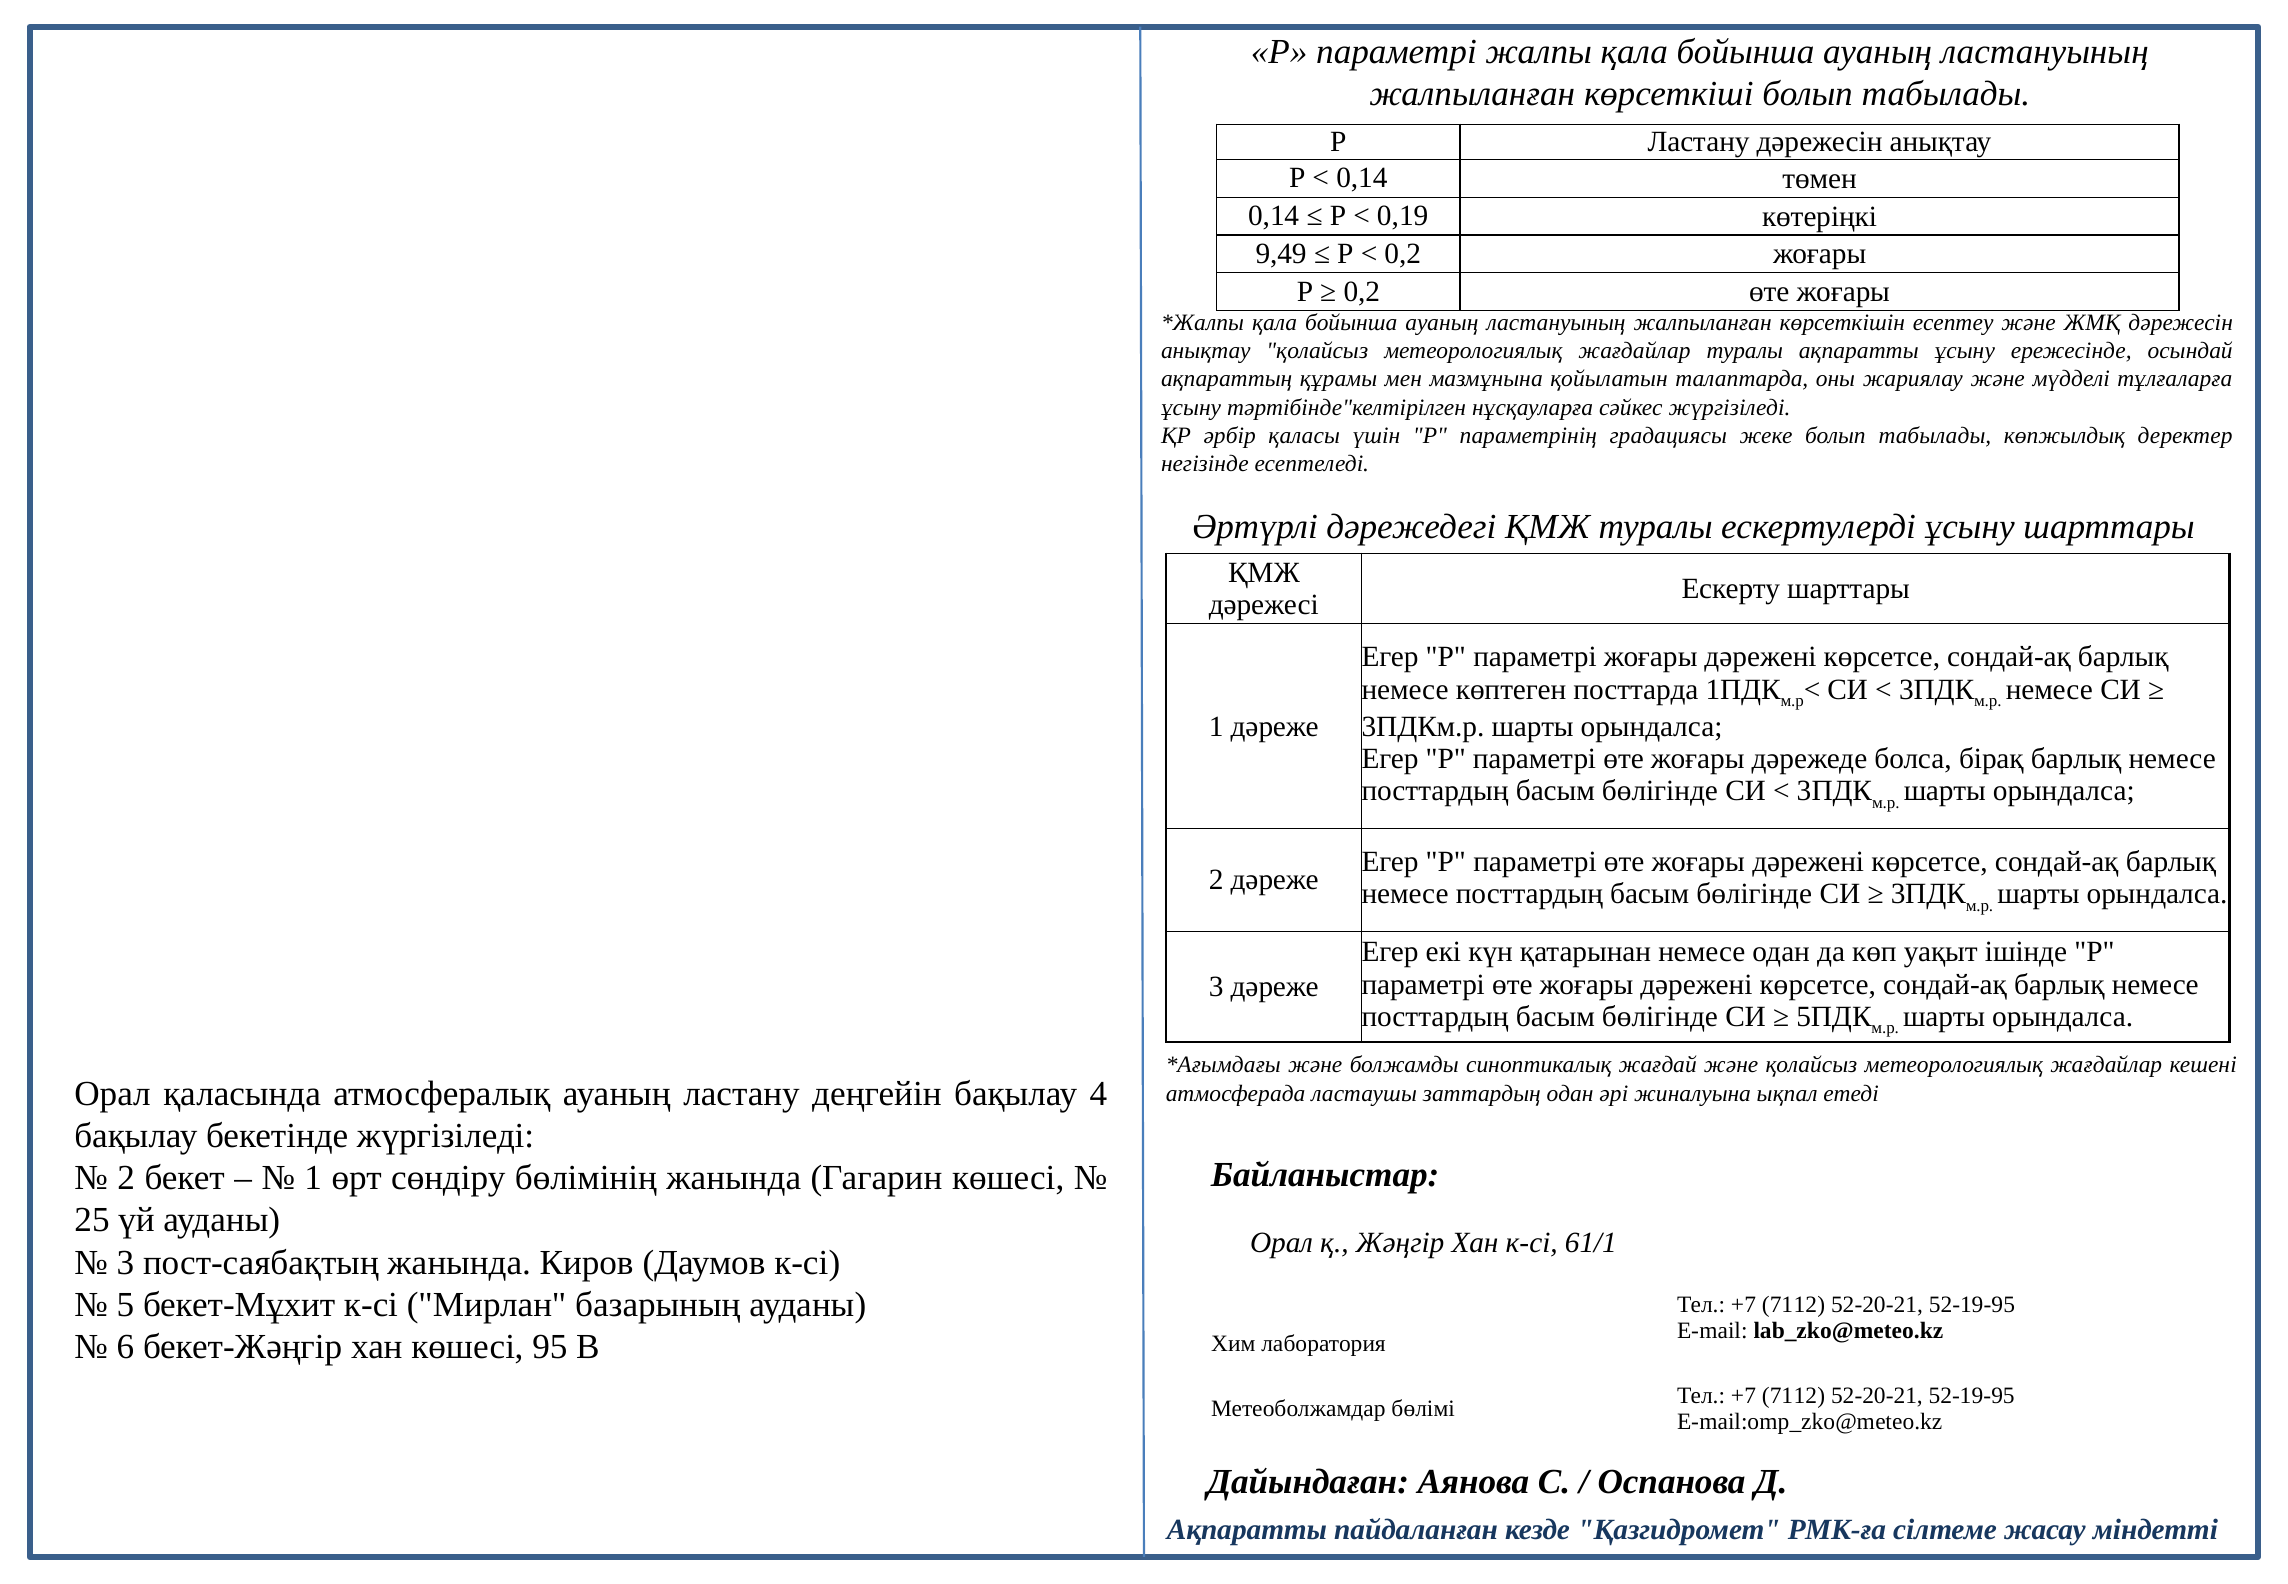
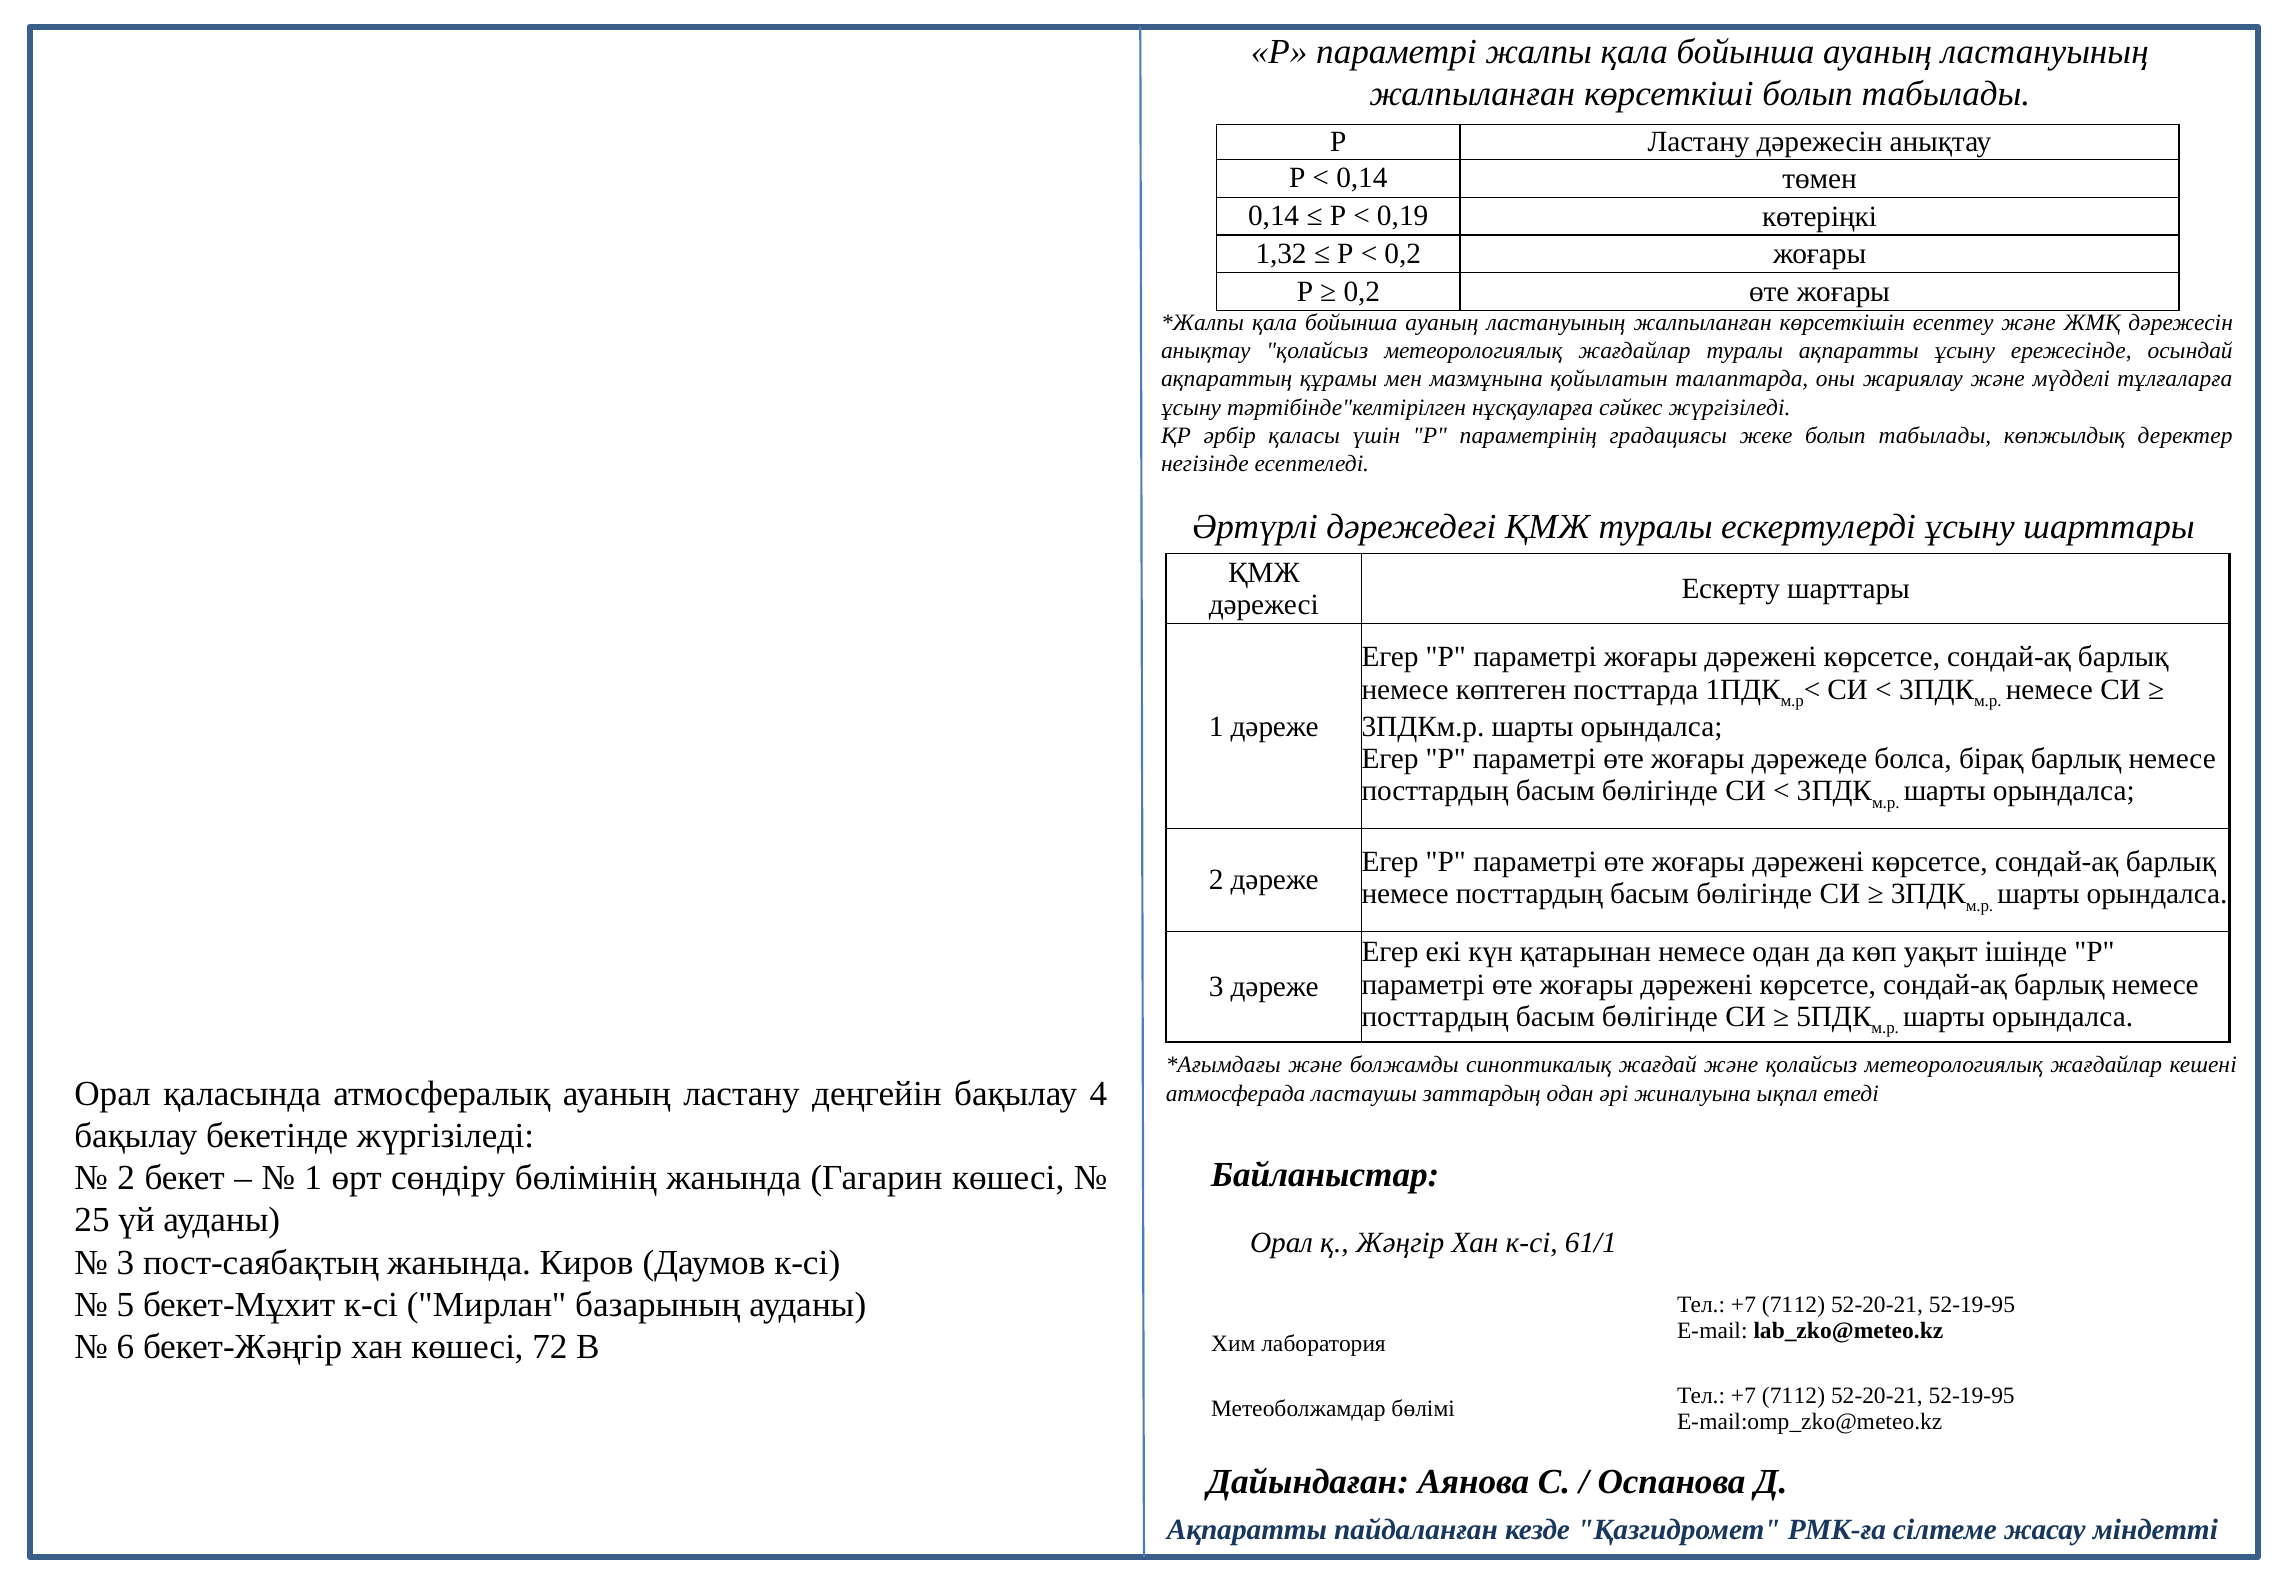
9,49: 9,49 -> 1,32
95: 95 -> 72
